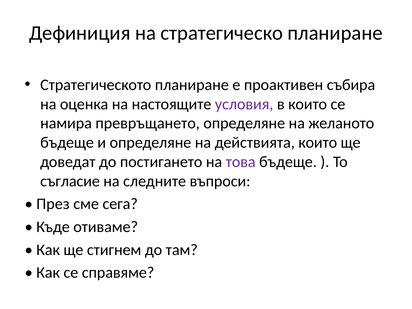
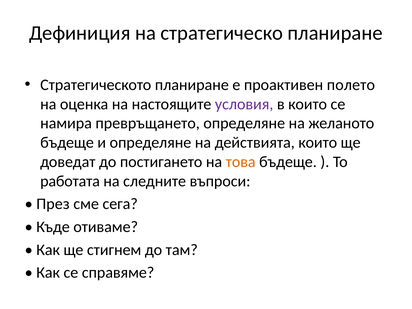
събира: събира -> полето
това colour: purple -> orange
съгласие: съгласие -> работата
